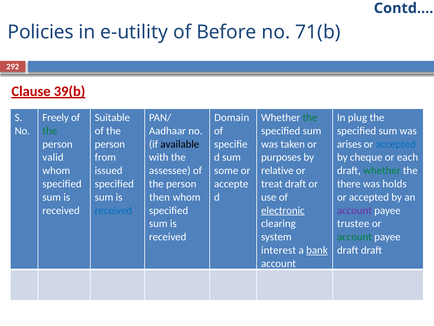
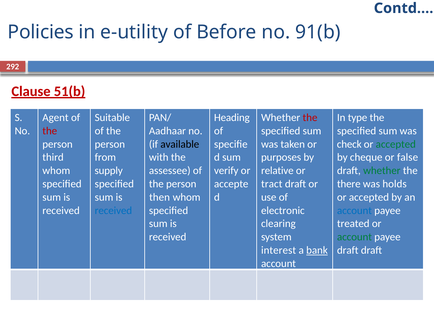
71(b: 71(b -> 91(b
39(b: 39(b -> 51(b
Freely: Freely -> Agent
Domain: Domain -> Heading
the at (310, 117) colour: green -> red
plug: plug -> type
the at (50, 131) colour: green -> red
arises: arises -> check
accepted at (396, 144) colour: blue -> green
valid: valid -> third
each: each -> false
issued: issued -> supply
some: some -> verify
treat: treat -> tract
electronic underline: present -> none
account at (354, 210) colour: purple -> blue
trustee: trustee -> treated
